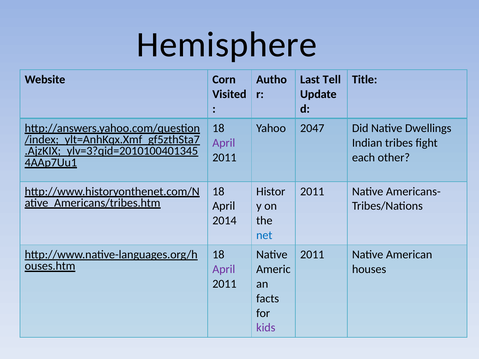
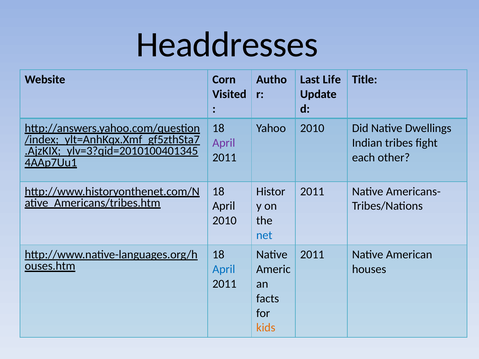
Hemisphere: Hemisphere -> Headdresses
Tell: Tell -> Life
Yahoo 2047: 2047 -> 2010
2014 at (224, 221): 2014 -> 2010
April at (224, 269) colour: purple -> blue
kids colour: purple -> orange
